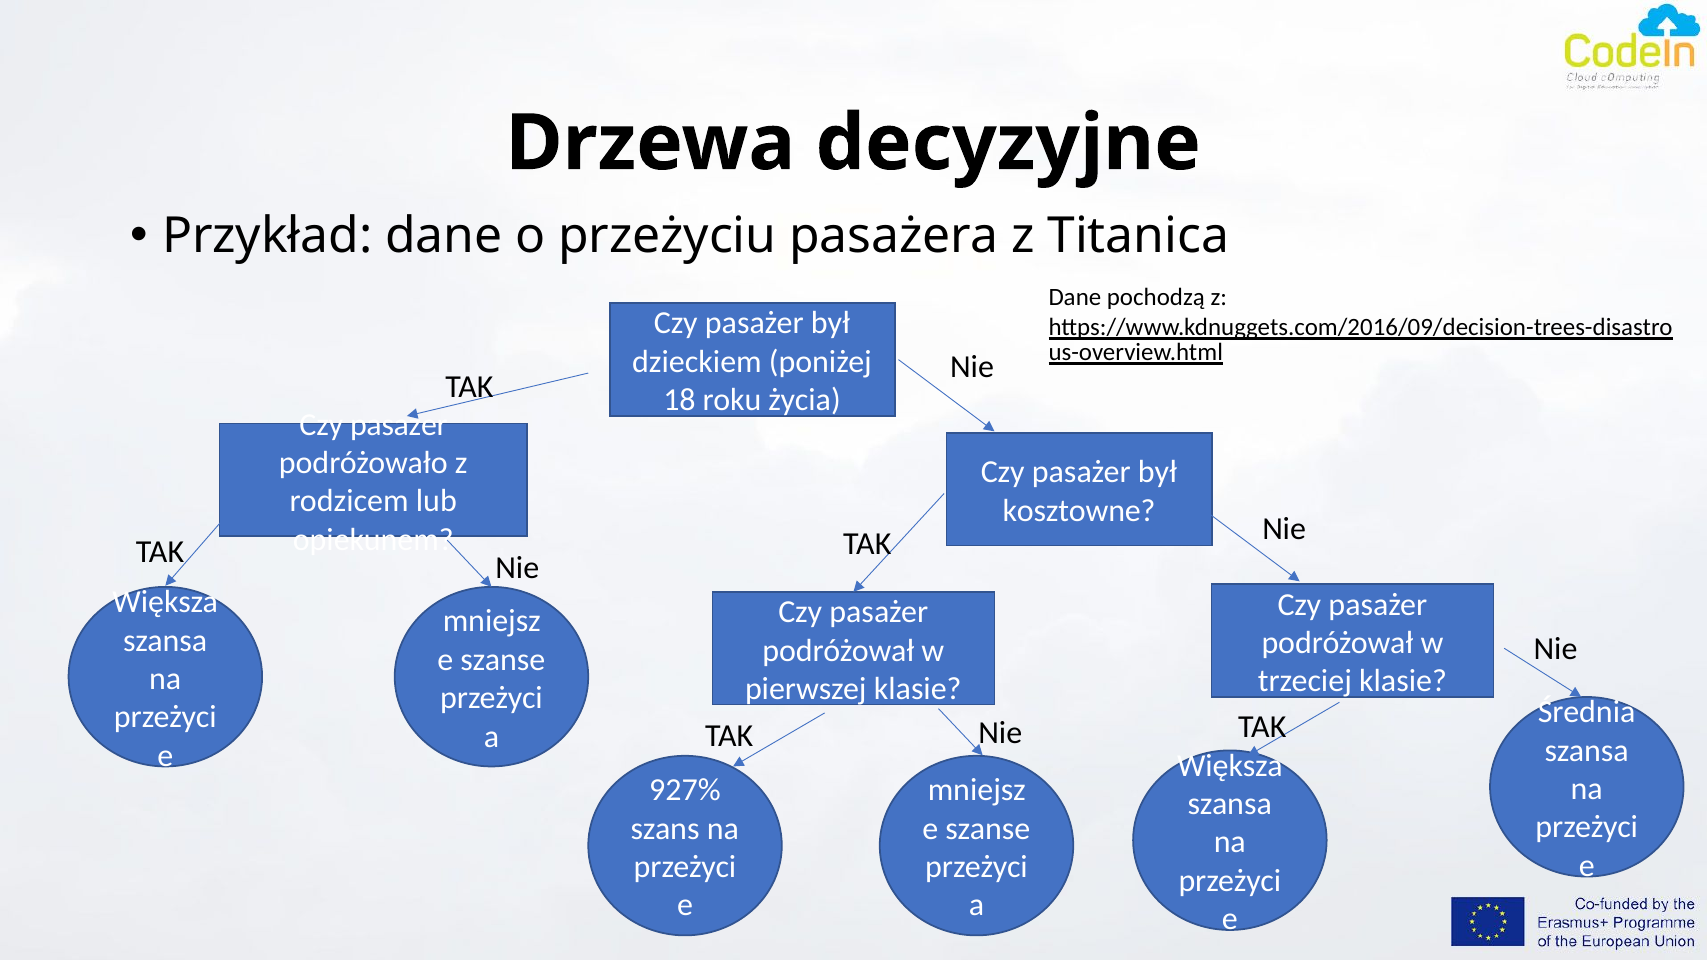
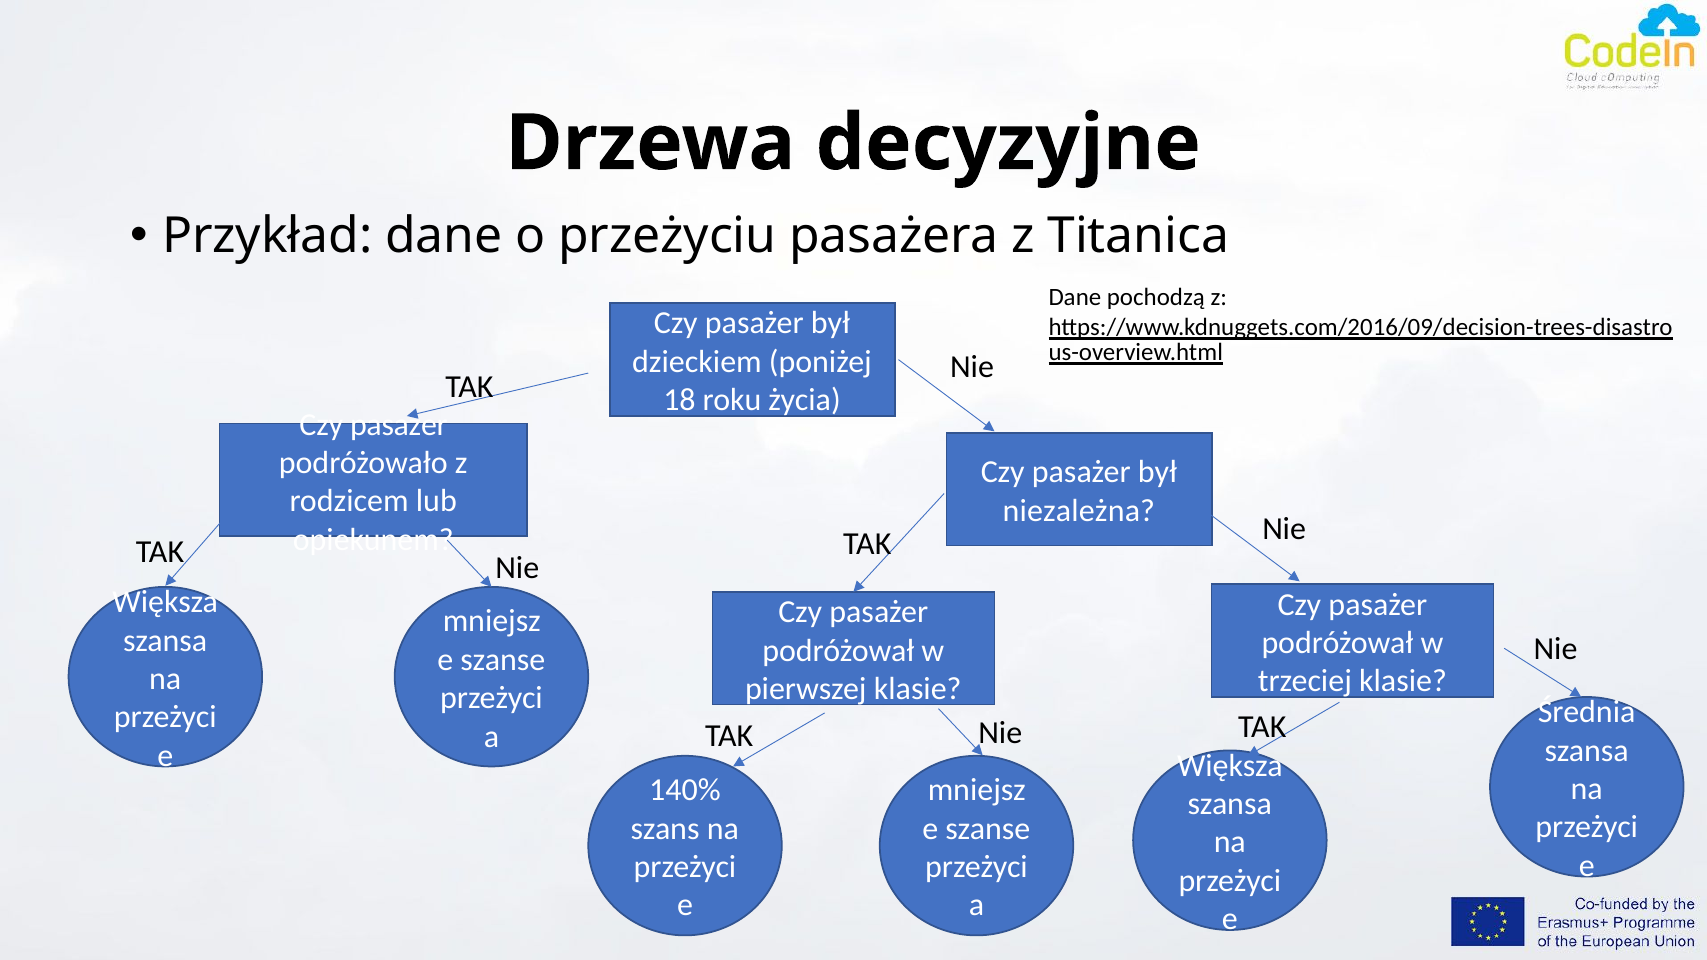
kosztowne: kosztowne -> niezależna
927%: 927% -> 140%
